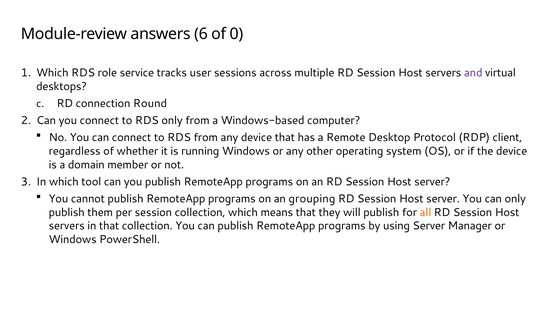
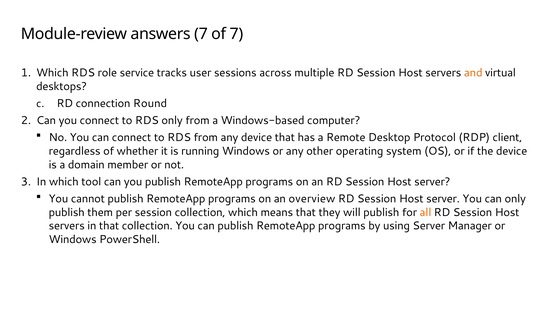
answers 6: 6 -> 7
of 0: 0 -> 7
and colour: purple -> orange
grouping: grouping -> overview
